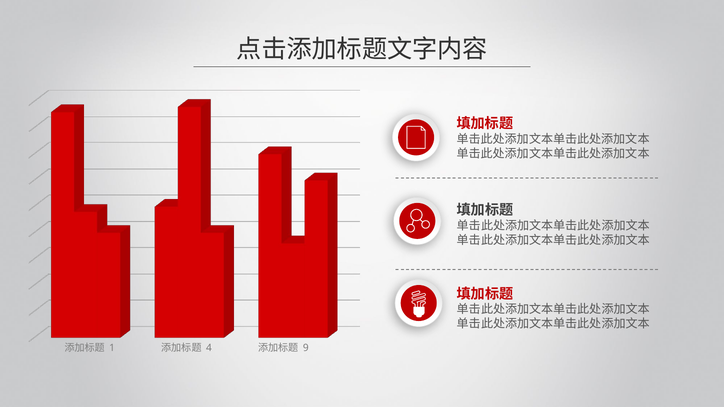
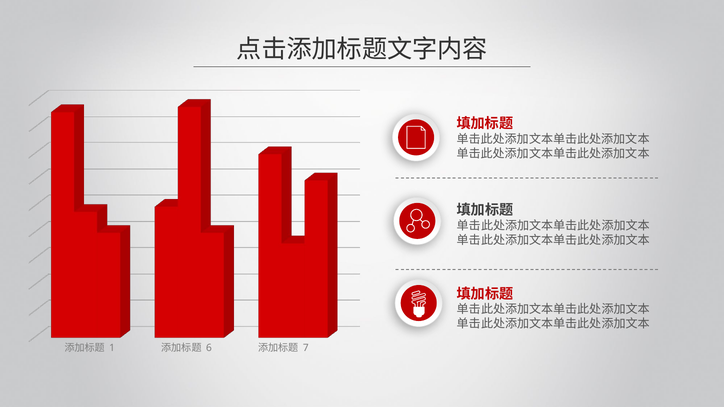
4: 4 -> 6
9: 9 -> 7
